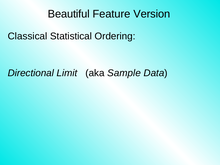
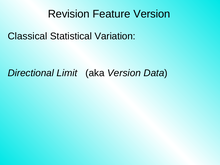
Beautiful: Beautiful -> Revision
Ordering: Ordering -> Variation
aka Sample: Sample -> Version
